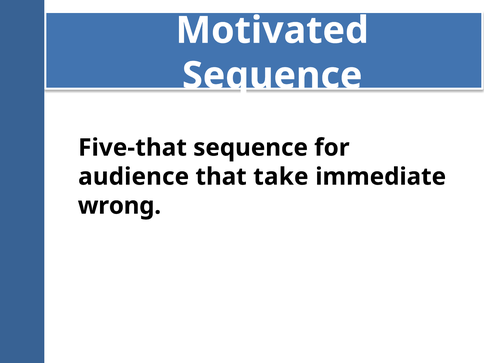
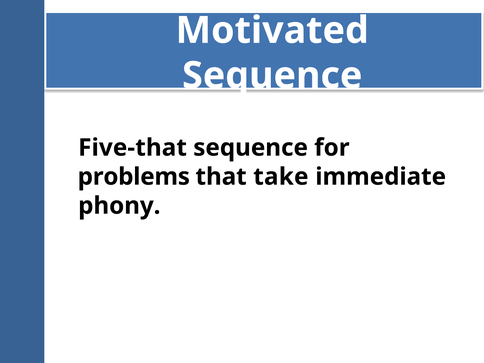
audience: audience -> problems
wrong: wrong -> phony
